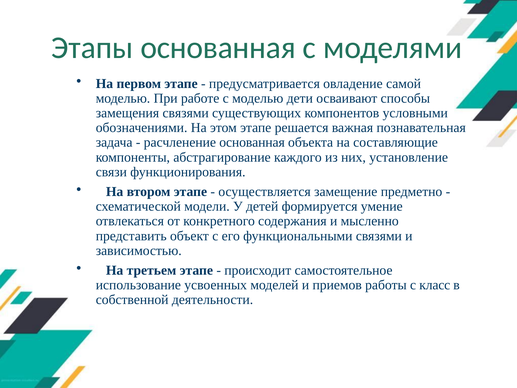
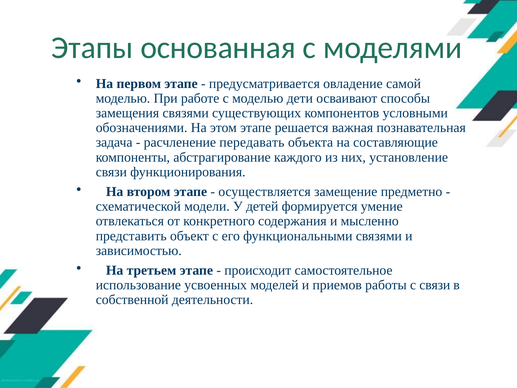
расчленение основанная: основанная -> передавать
с класс: класс -> связи
